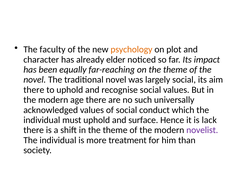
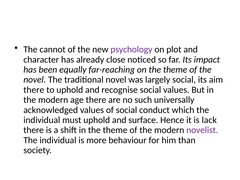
faculty: faculty -> cannot
psychology colour: orange -> purple
elder: elder -> close
treatment: treatment -> behaviour
